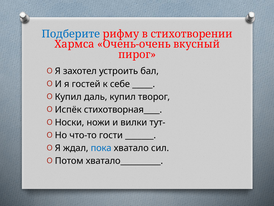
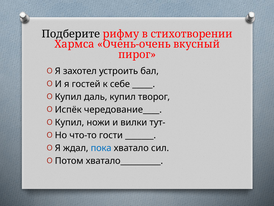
Подберите colour: blue -> black
стихотворная____: стихотворная____ -> чередование____
Носки at (70, 122): Носки -> Купил
